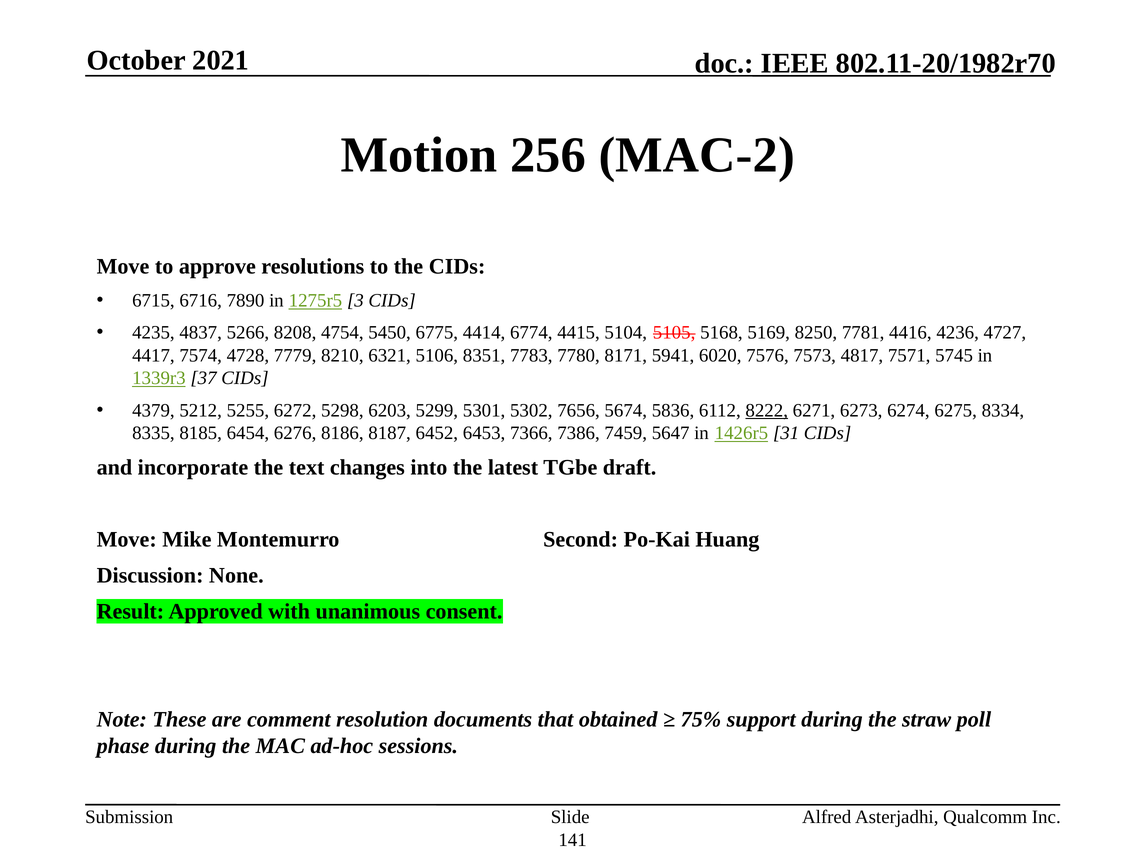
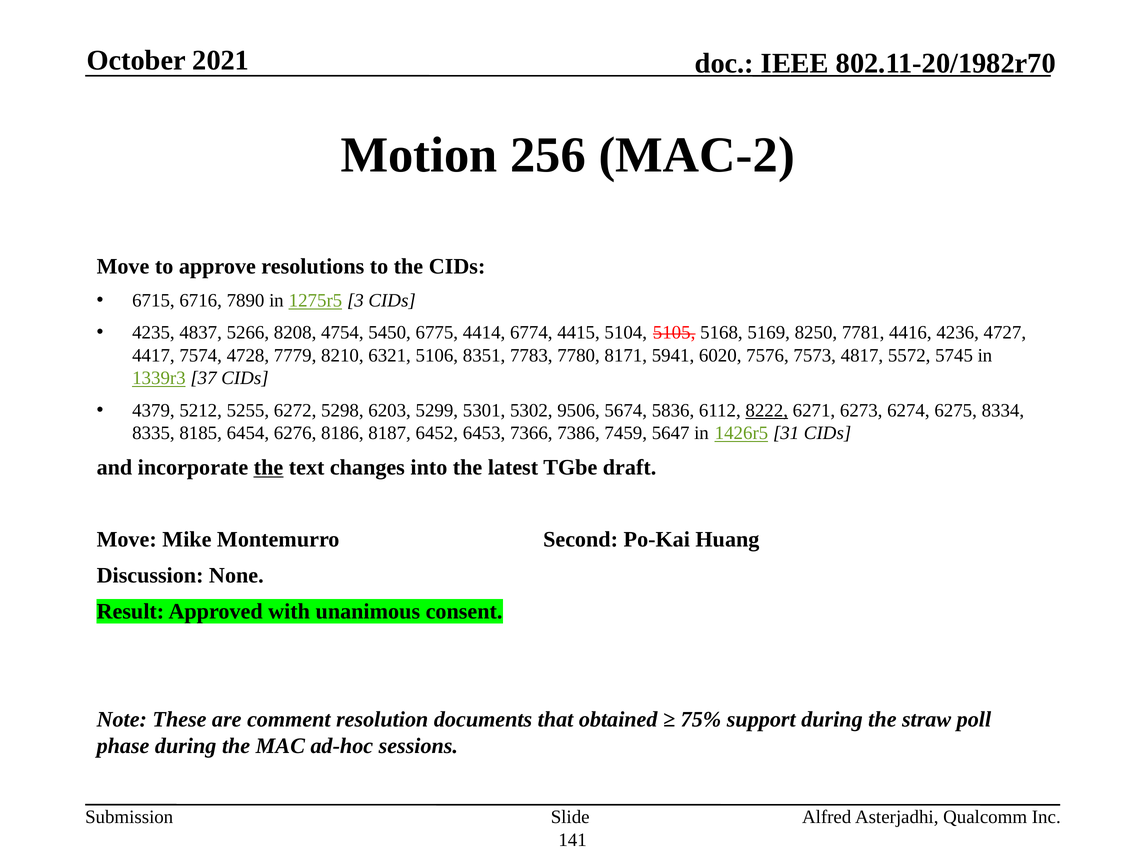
7571: 7571 -> 5572
7656: 7656 -> 9506
the at (269, 467) underline: none -> present
